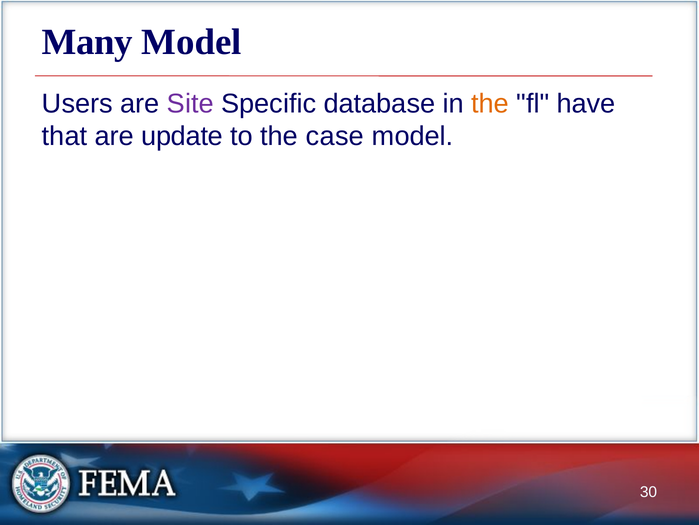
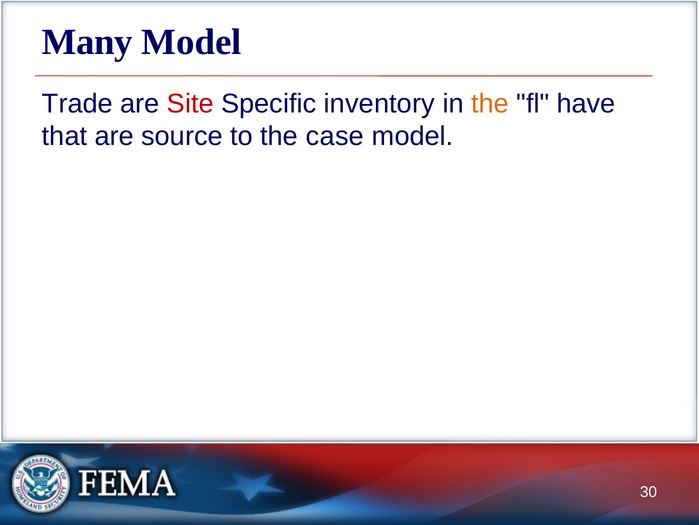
Users: Users -> Trade
Site colour: purple -> red
database: database -> inventory
update: update -> source
